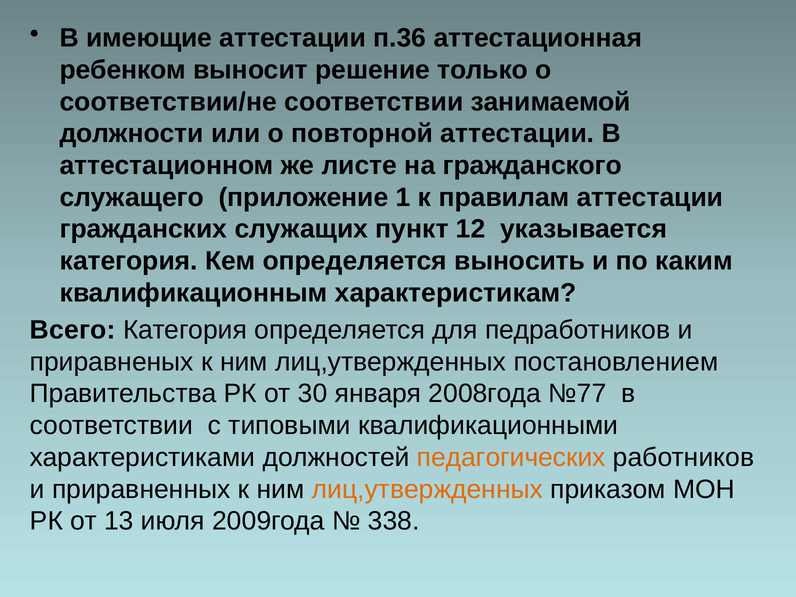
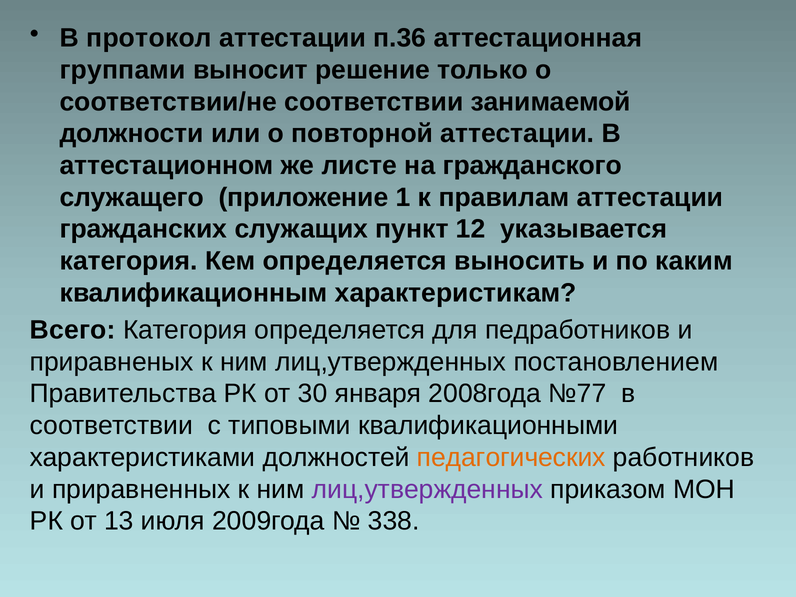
имеющие: имеющие -> протокол
ребенком: ребенком -> группами
лиц,утвержденных at (427, 489) colour: orange -> purple
